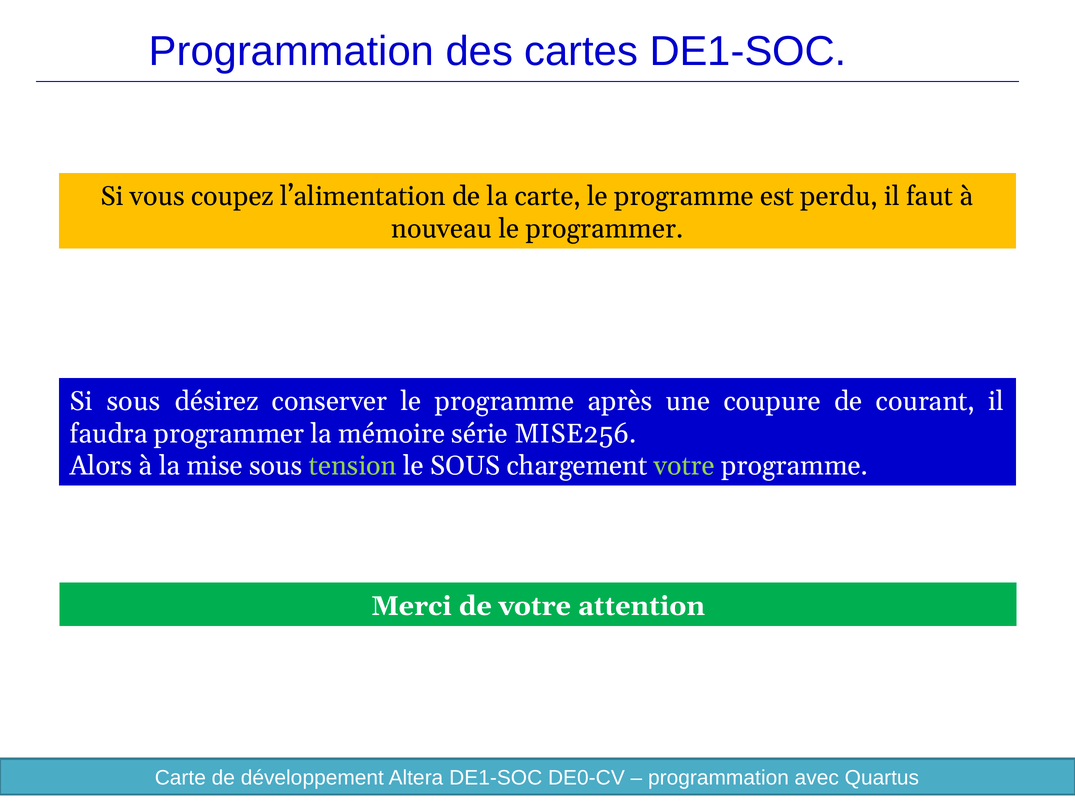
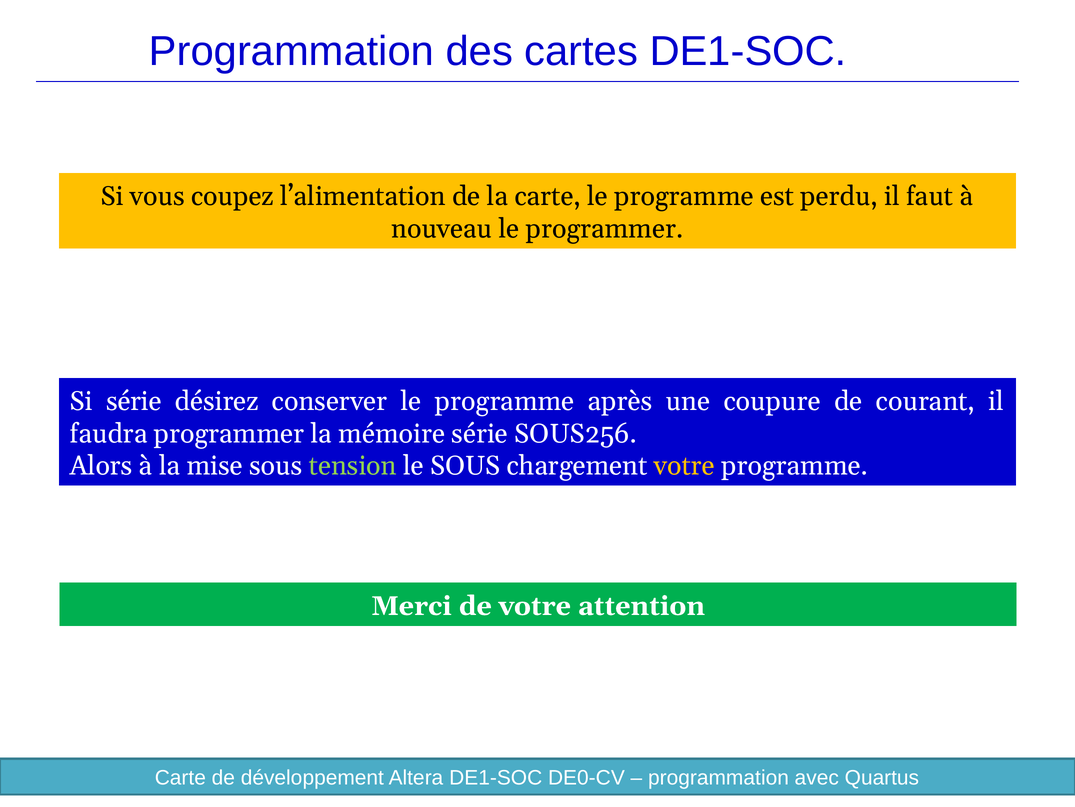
Si sous: sous -> série
MISE256: MISE256 -> SOUS256
votre at (684, 465) colour: light green -> yellow
